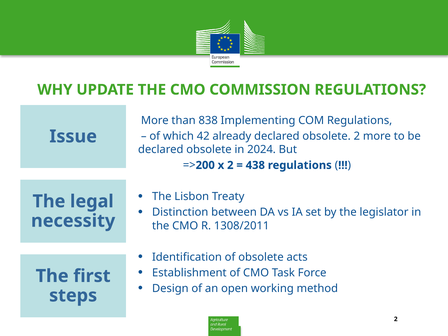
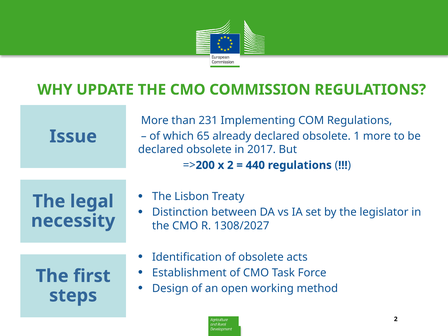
838: 838 -> 231
42: 42 -> 65
obsolete 2: 2 -> 1
2024: 2024 -> 2017
438: 438 -> 440
1308/2011: 1308/2011 -> 1308/2027
